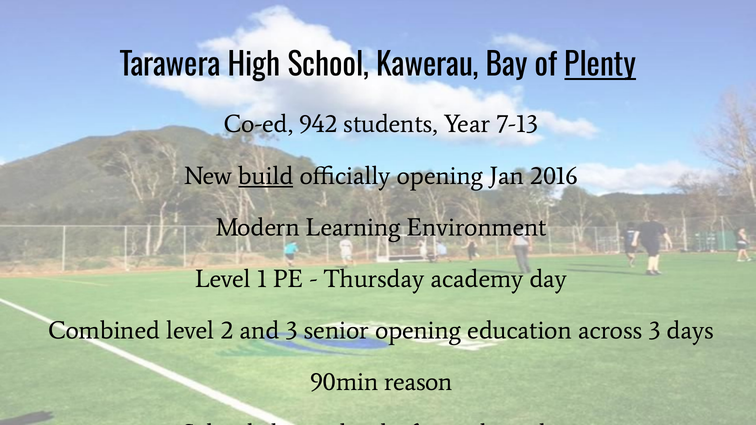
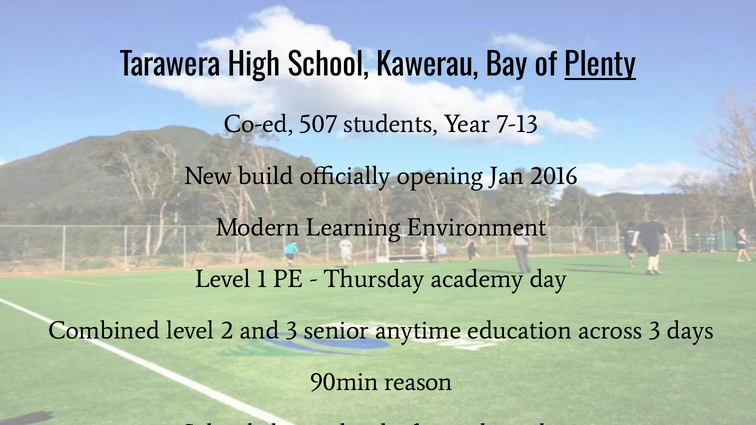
942: 942 -> 507
build underline: present -> none
senior opening: opening -> anytime
